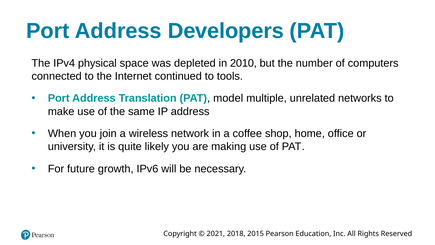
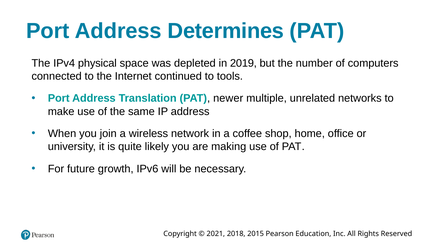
Developers: Developers -> Determines
2010: 2010 -> 2019
model: model -> newer
